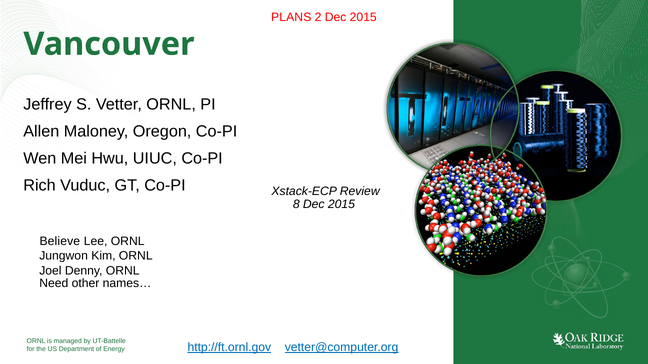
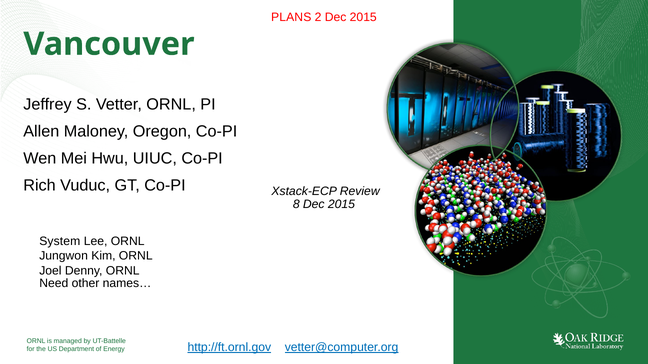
Believe: Believe -> System
